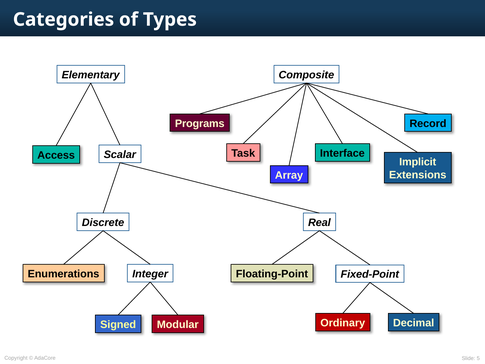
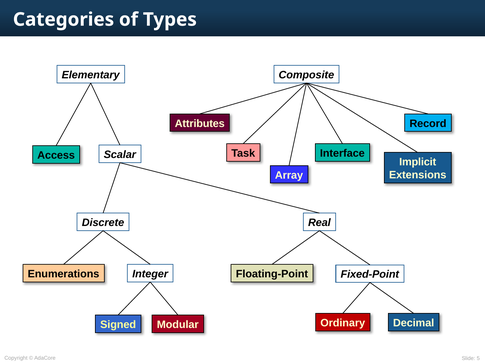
Programs: Programs -> Attributes
